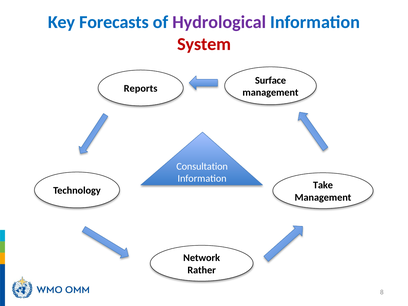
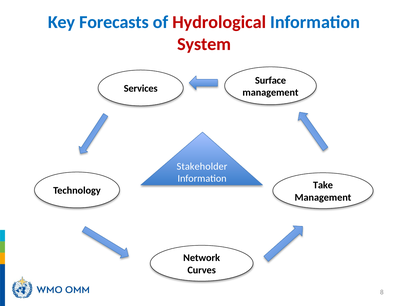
Hydrological colour: purple -> red
Reports: Reports -> Services
Consultation: Consultation -> Stakeholder
Rather: Rather -> Curves
